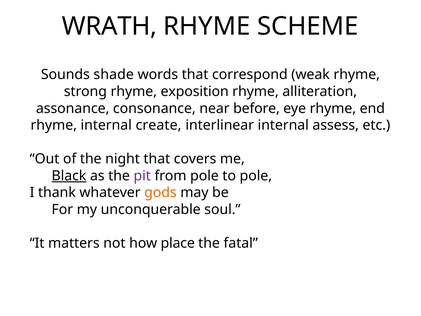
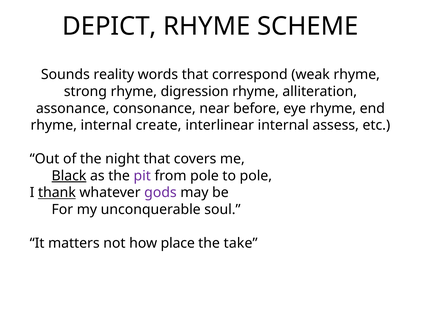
WRATH: WRATH -> DEPICT
shade: shade -> reality
exposition: exposition -> digression
thank underline: none -> present
gods colour: orange -> purple
fatal: fatal -> take
